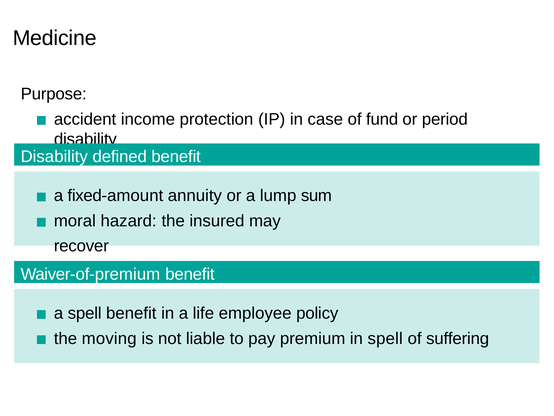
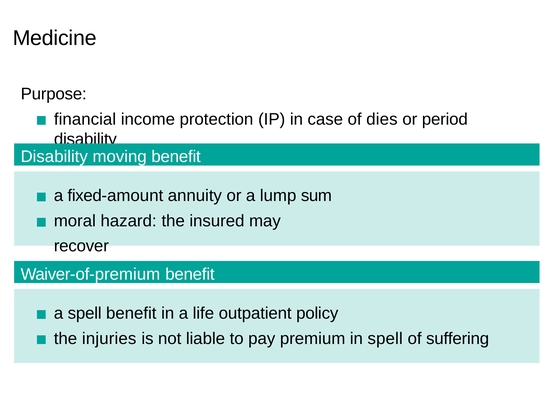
accident: accident -> financial
fund: fund -> dies
defined: defined -> moving
employee: employee -> outpatient
moving: moving -> injuries
